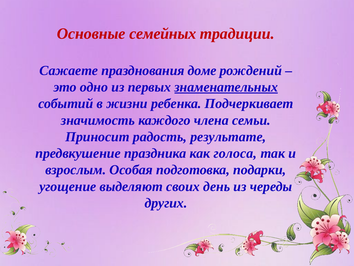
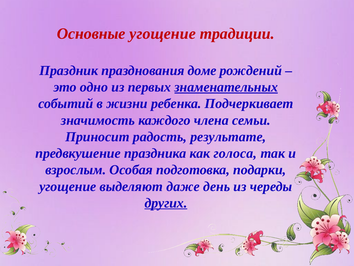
Основные семейных: семейных -> угощение
Сажаете: Сажаете -> Праздник
своих: своих -> даже
других underline: none -> present
